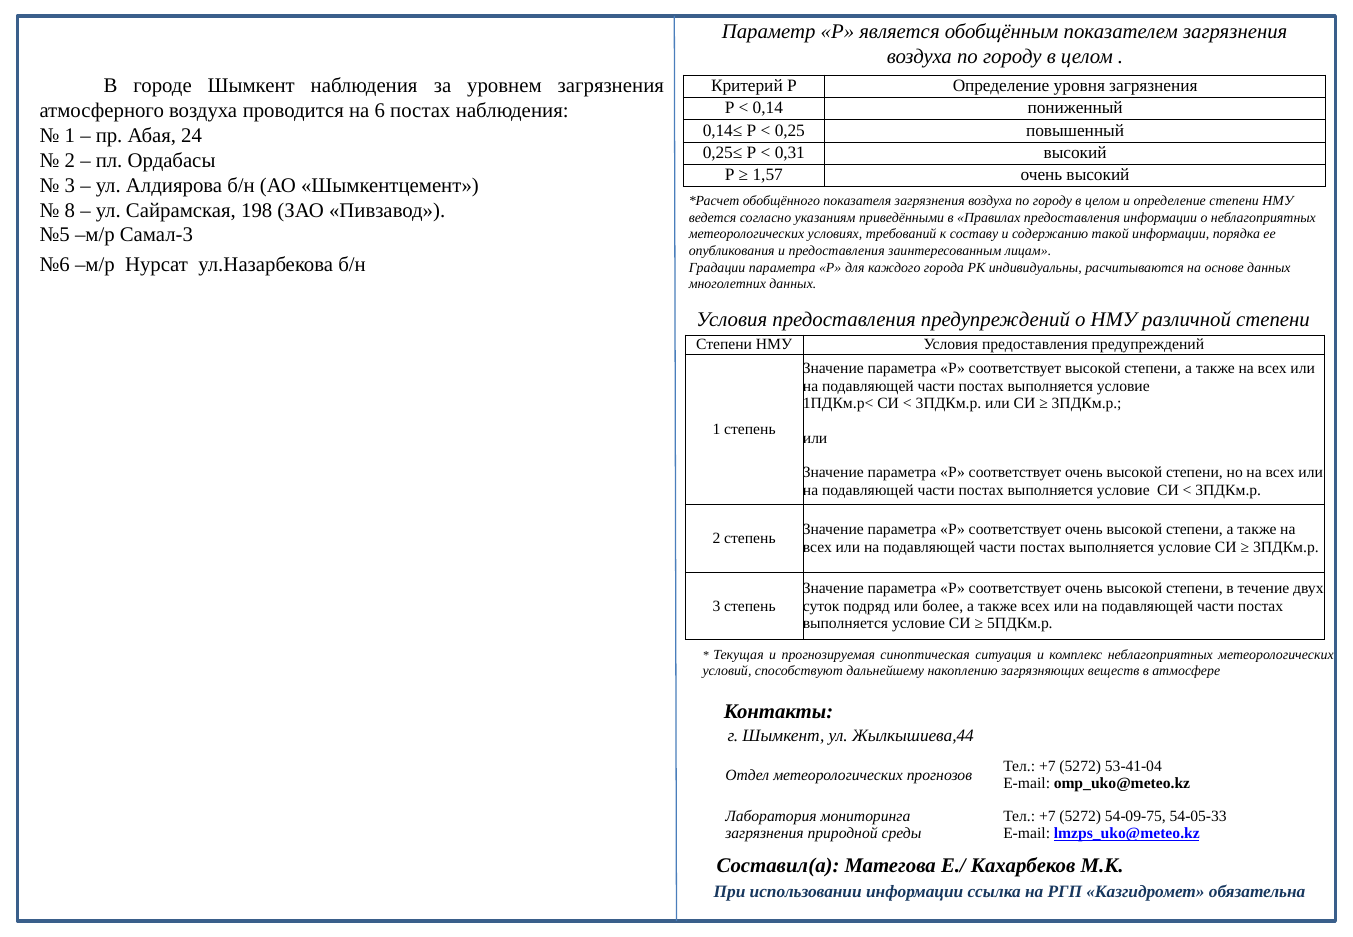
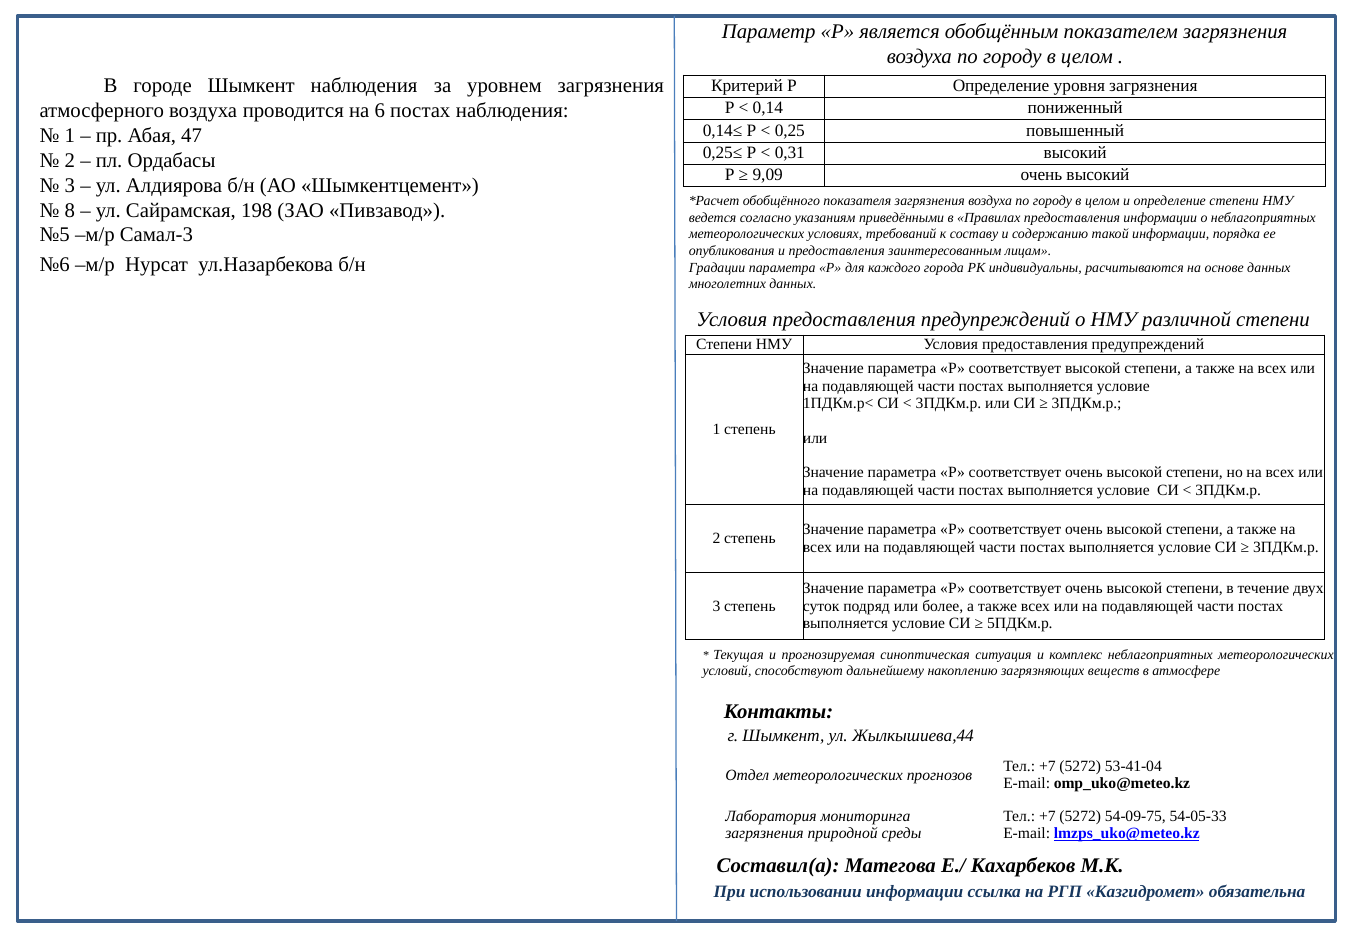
24: 24 -> 47
1,57: 1,57 -> 9,09
